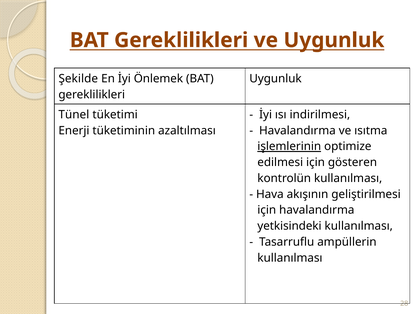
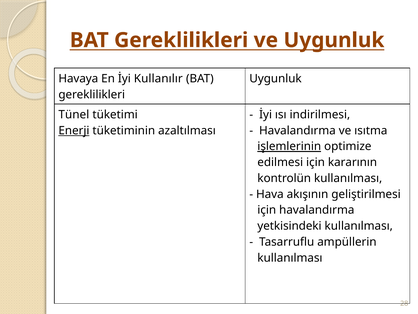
Şekilde: Şekilde -> Havaya
Önlemek: Önlemek -> Kullanılır
Enerji underline: none -> present
gösteren: gösteren -> kararının
